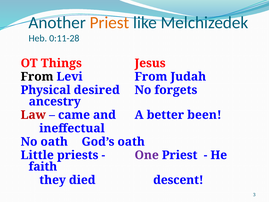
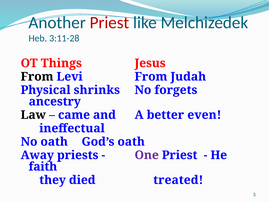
Priest at (109, 23) colour: orange -> red
0:11-28: 0:11-28 -> 3:11-28
desired: desired -> shrinks
Law colour: red -> black
been: been -> even
Little: Little -> Away
descent: descent -> treated
